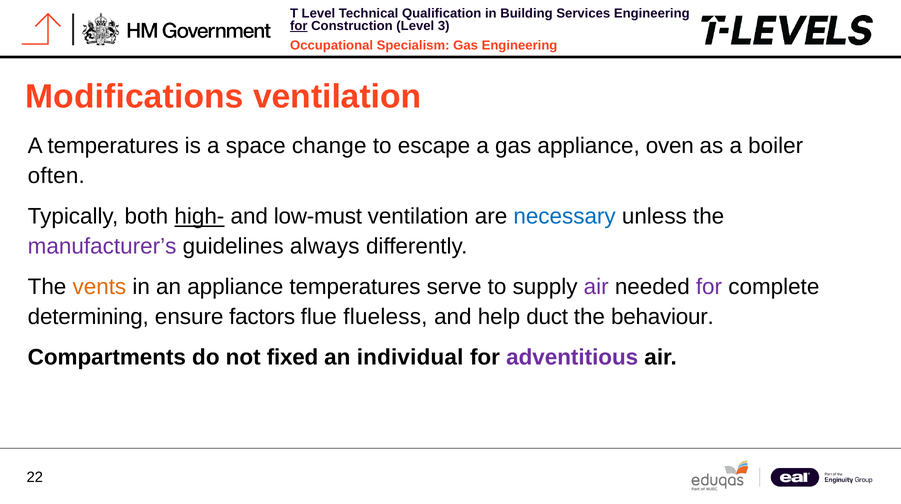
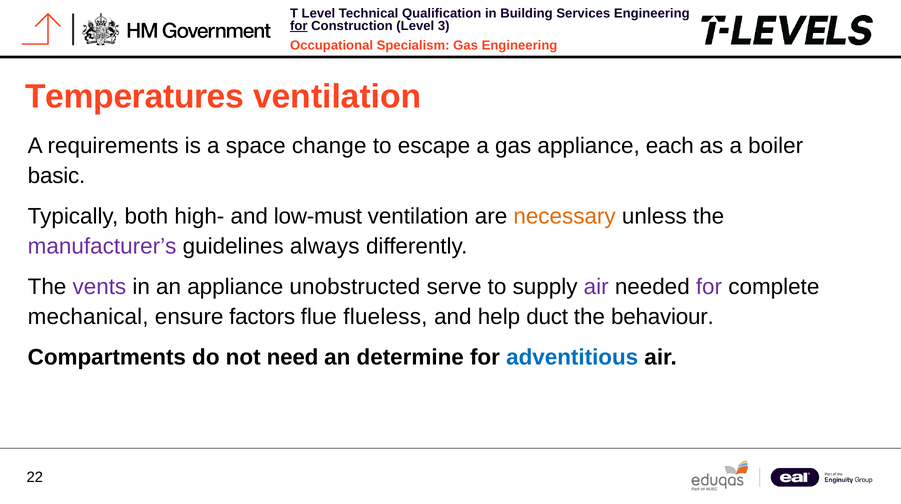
Modifications: Modifications -> Temperatures
A temperatures: temperatures -> requirements
oven: oven -> each
often: often -> basic
high- underline: present -> none
necessary colour: blue -> orange
vents colour: orange -> purple
appliance temperatures: temperatures -> unobstructed
determining: determining -> mechanical
fixed: fixed -> need
individual: individual -> determine
adventitious colour: purple -> blue
